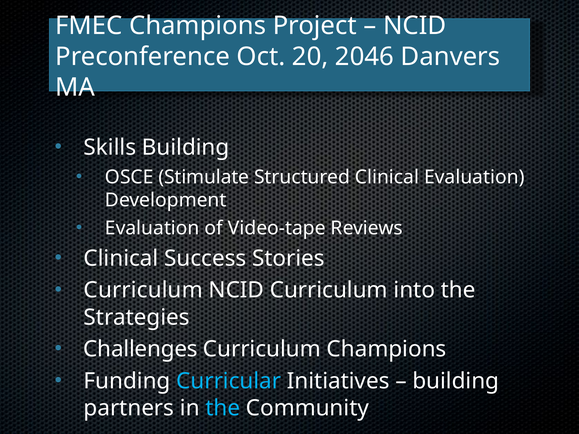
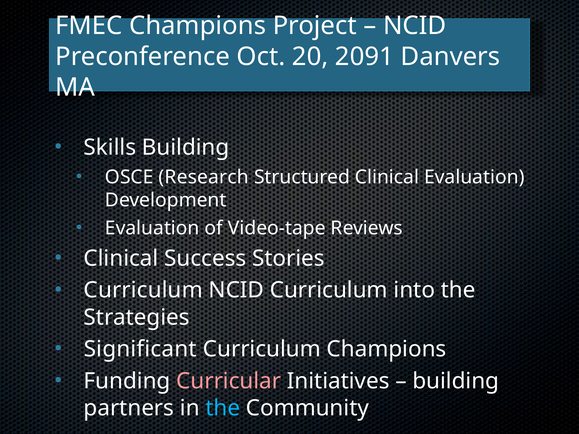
2046: 2046 -> 2091
Stimulate: Stimulate -> Research
Challenges: Challenges -> Significant
Curricular colour: light blue -> pink
